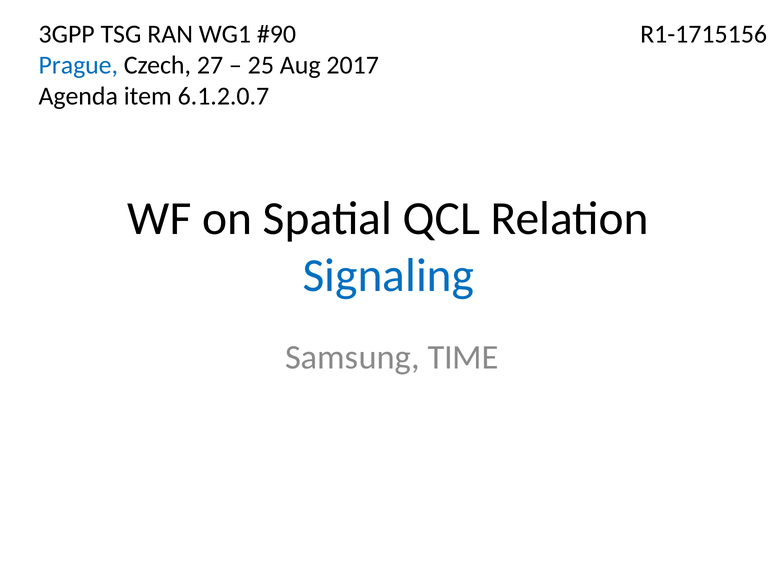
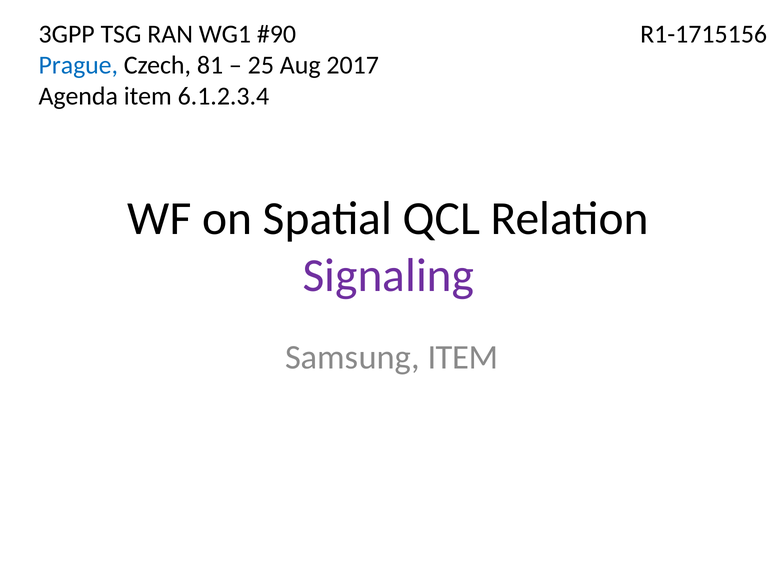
27: 27 -> 81
6.1.2.0.7: 6.1.2.0.7 -> 6.1.2.3.4
Signaling colour: blue -> purple
Samsung TIME: TIME -> ITEM
